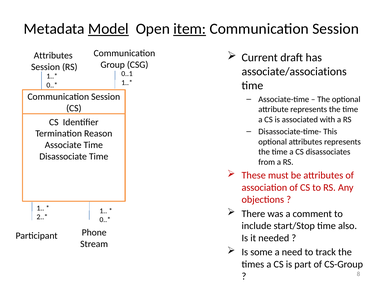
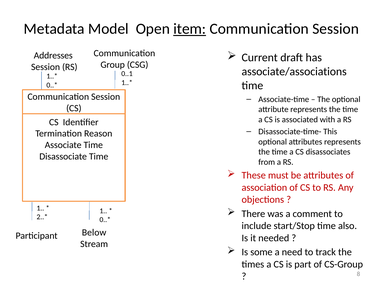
Model underline: present -> none
Attributes at (53, 56): Attributes -> Addresses
Phone: Phone -> Below
